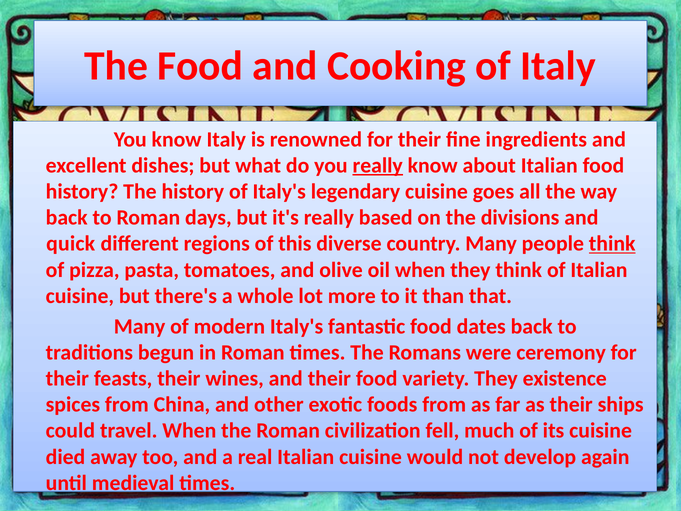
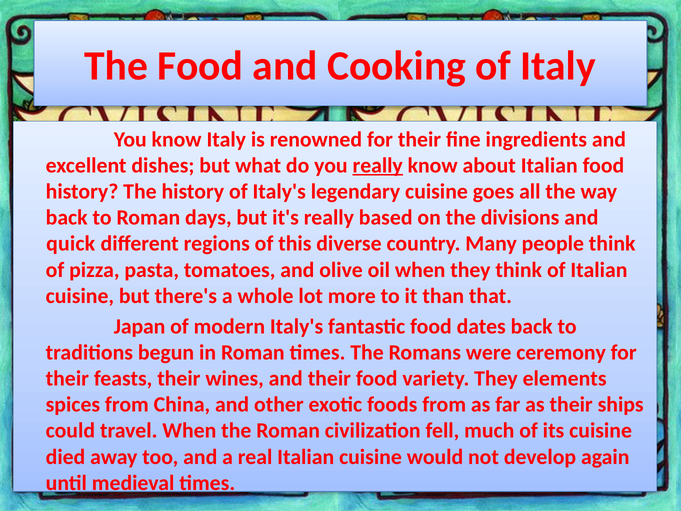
think at (612, 244) underline: present -> none
Many at (140, 326): Many -> Japan
existence: existence -> elements
